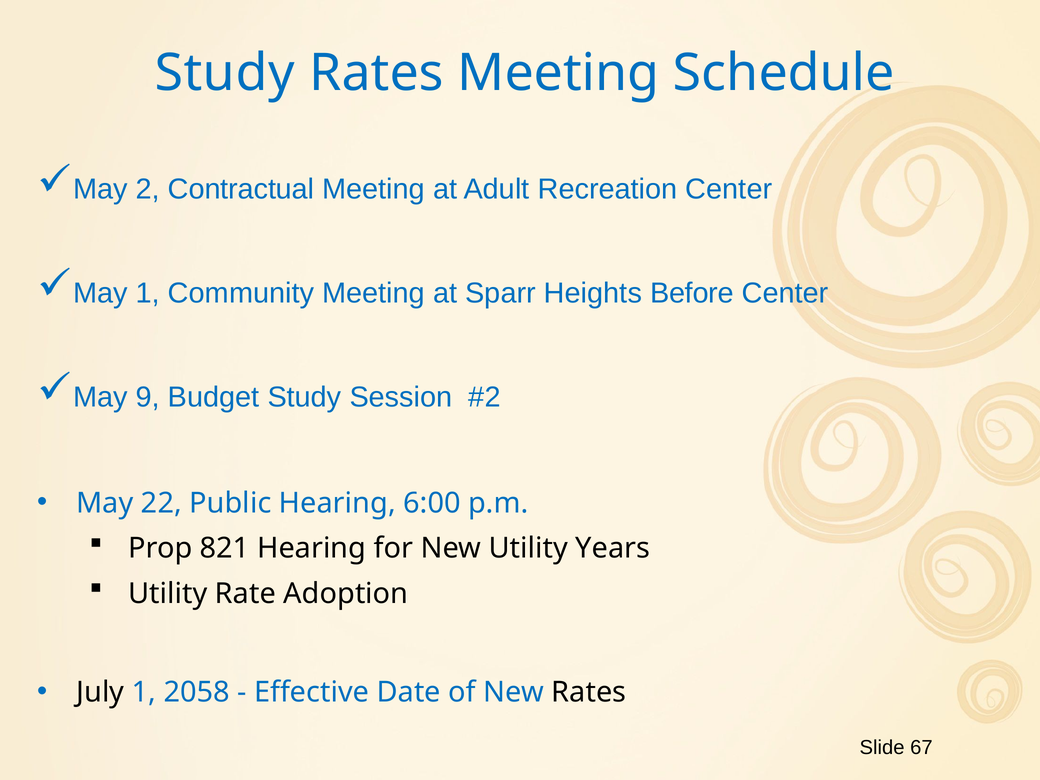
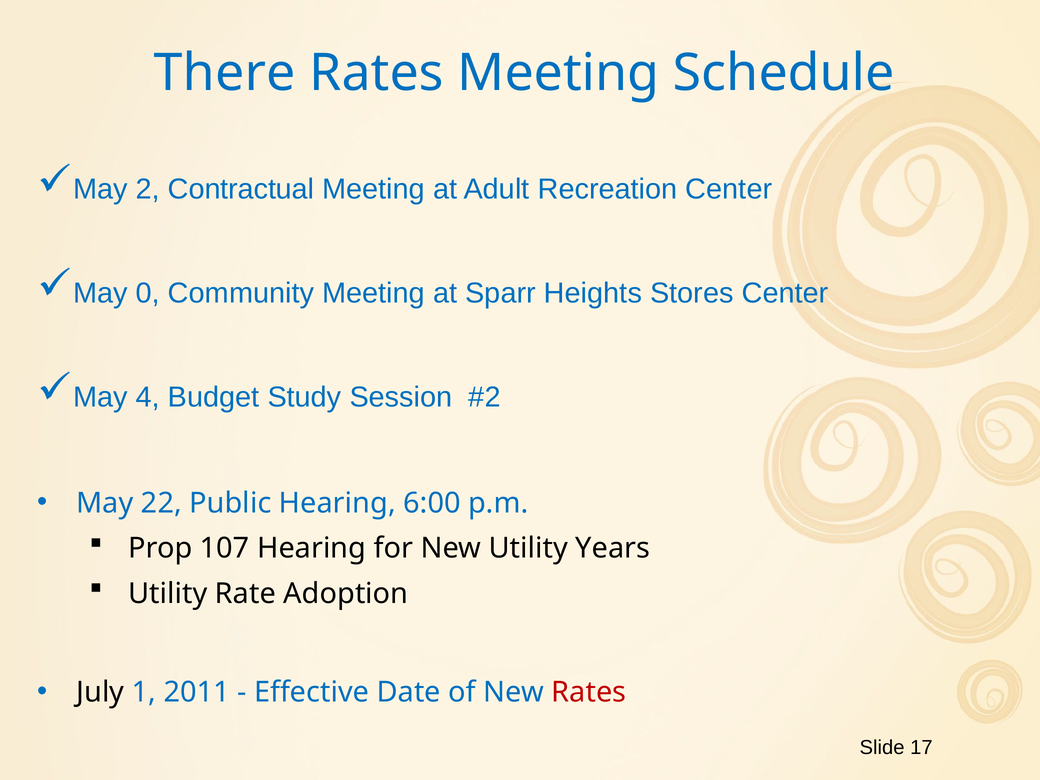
Study at (225, 73): Study -> There
May 1: 1 -> 0
Before: Before -> Stores
9: 9 -> 4
821: 821 -> 107
2058: 2058 -> 2011
Rates at (589, 692) colour: black -> red
67: 67 -> 17
